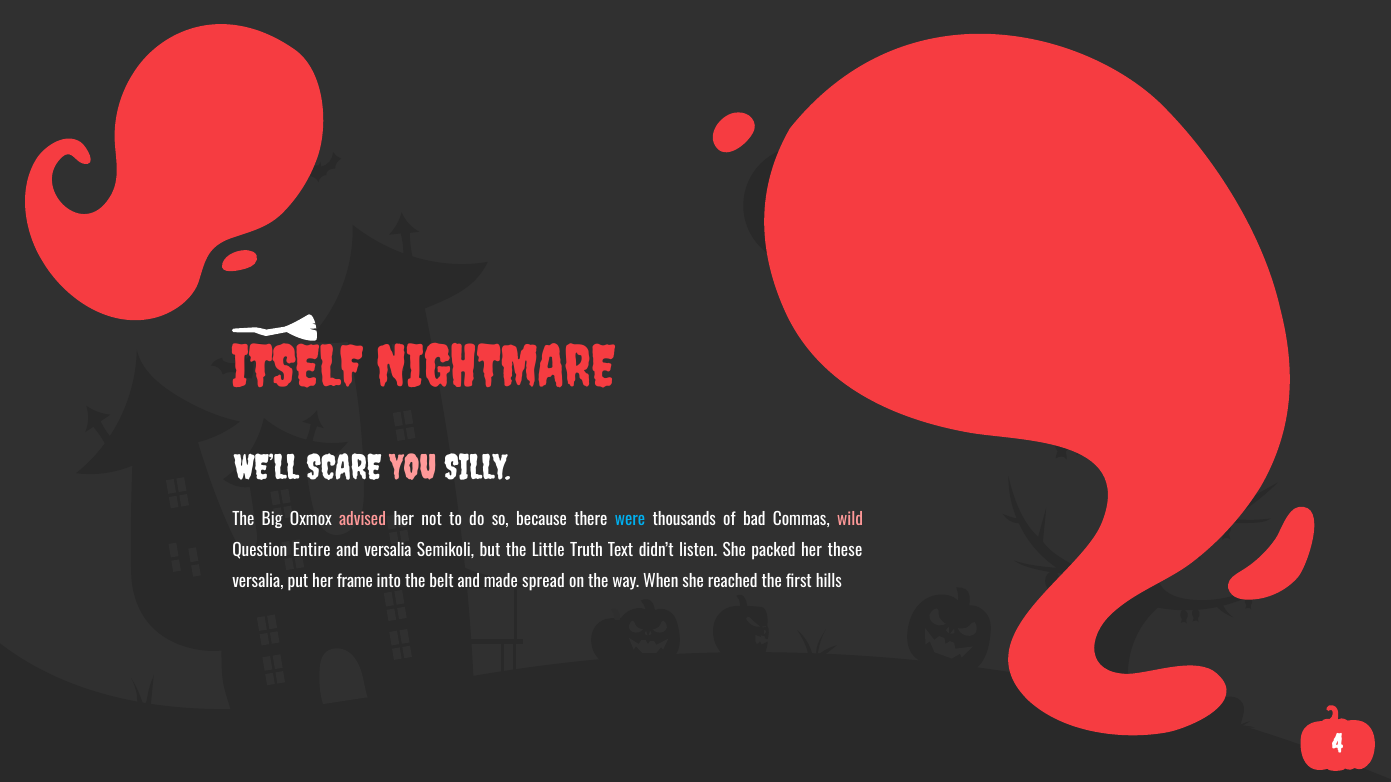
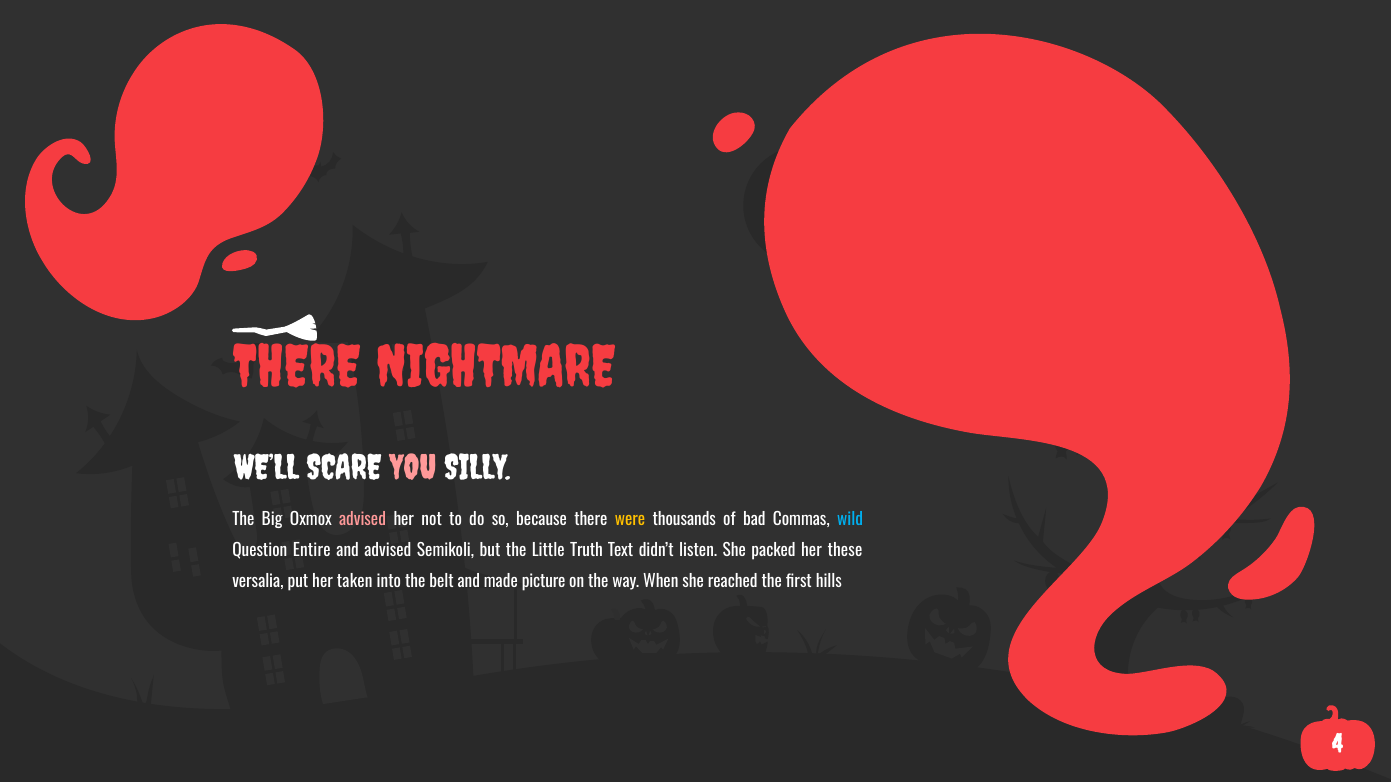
ITSELF at (298, 368): ITSELF -> THERE
were colour: light blue -> yellow
wild colour: pink -> light blue
and versalia: versalia -> advised
frame: frame -> taken
spread: spread -> picture
